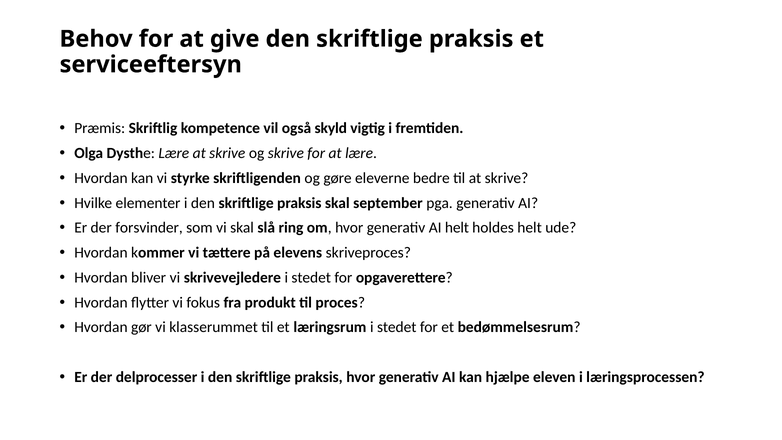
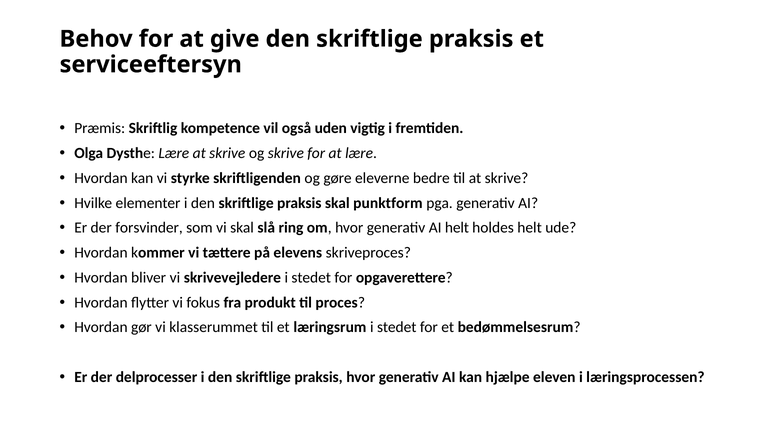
skyld: skyld -> uden
september: september -> punktform
